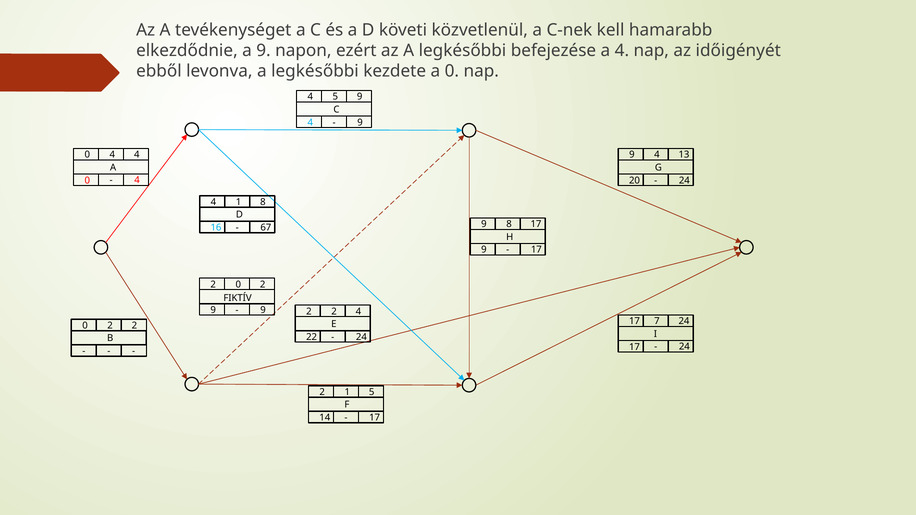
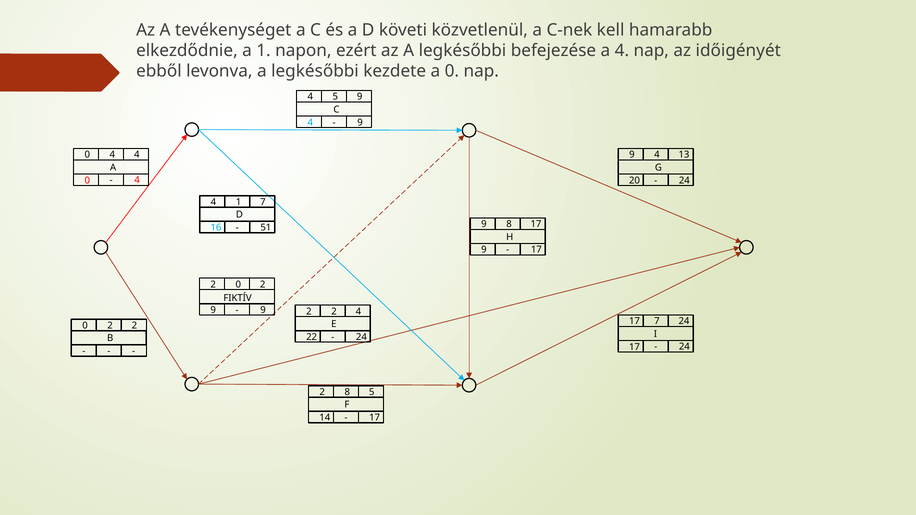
a 9: 9 -> 1
1 8: 8 -> 7
67: 67 -> 51
2 1: 1 -> 8
